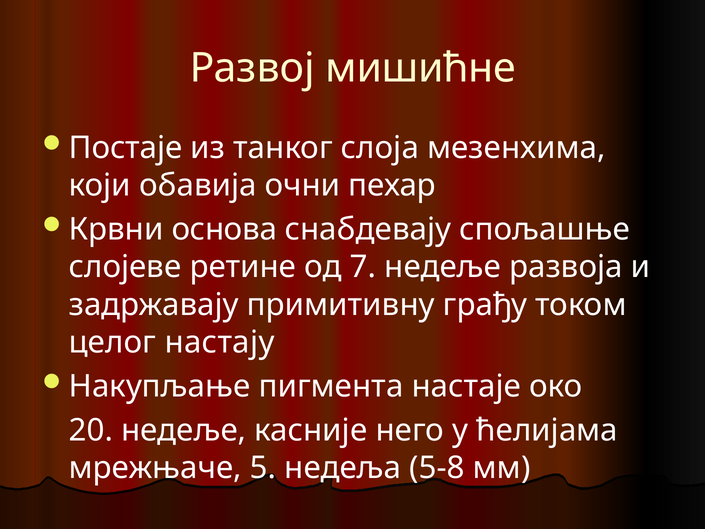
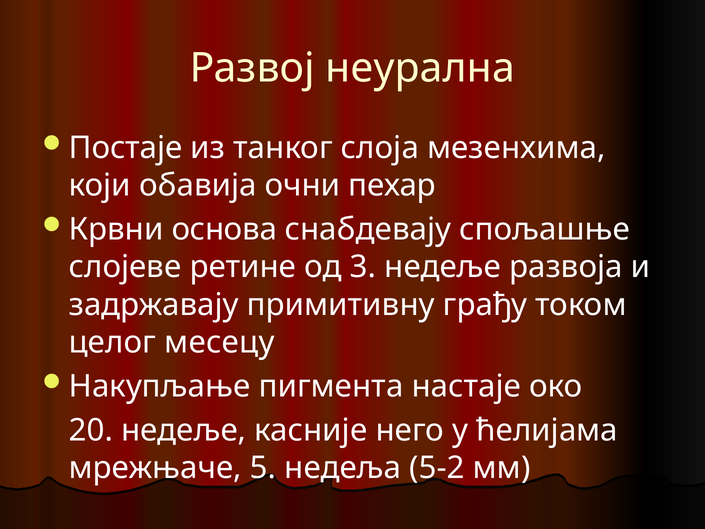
мишићне: мишићне -> неурална
7: 7 -> 3
настају: настају -> месецу
5-8: 5-8 -> 5-2
